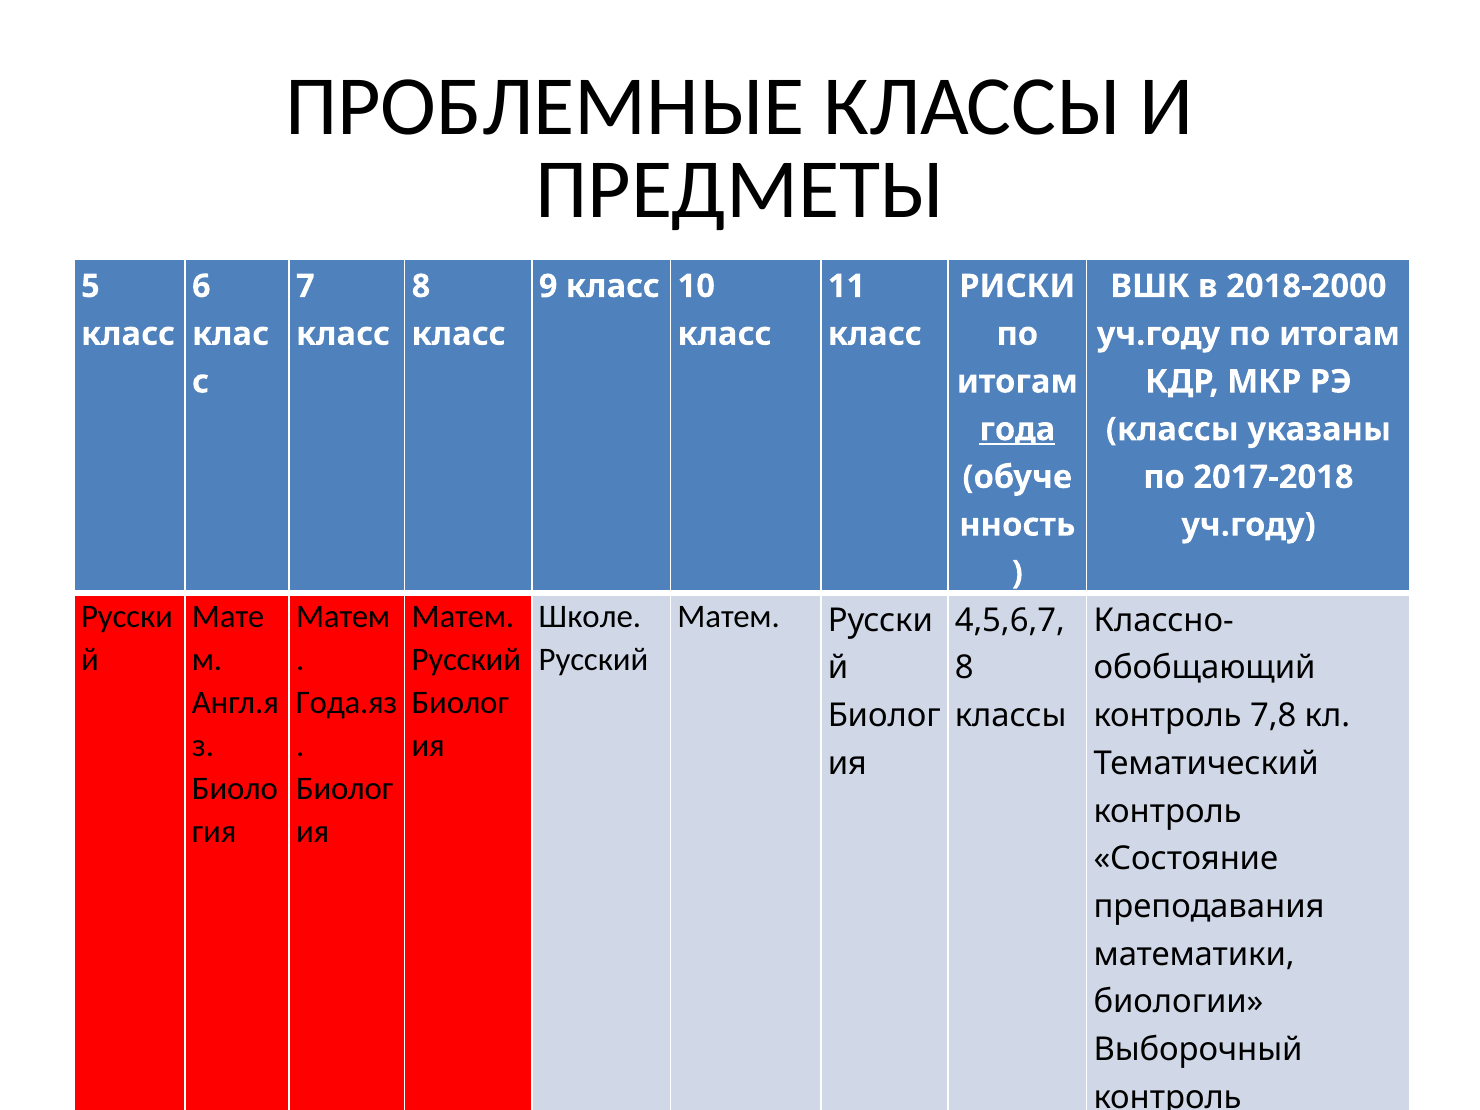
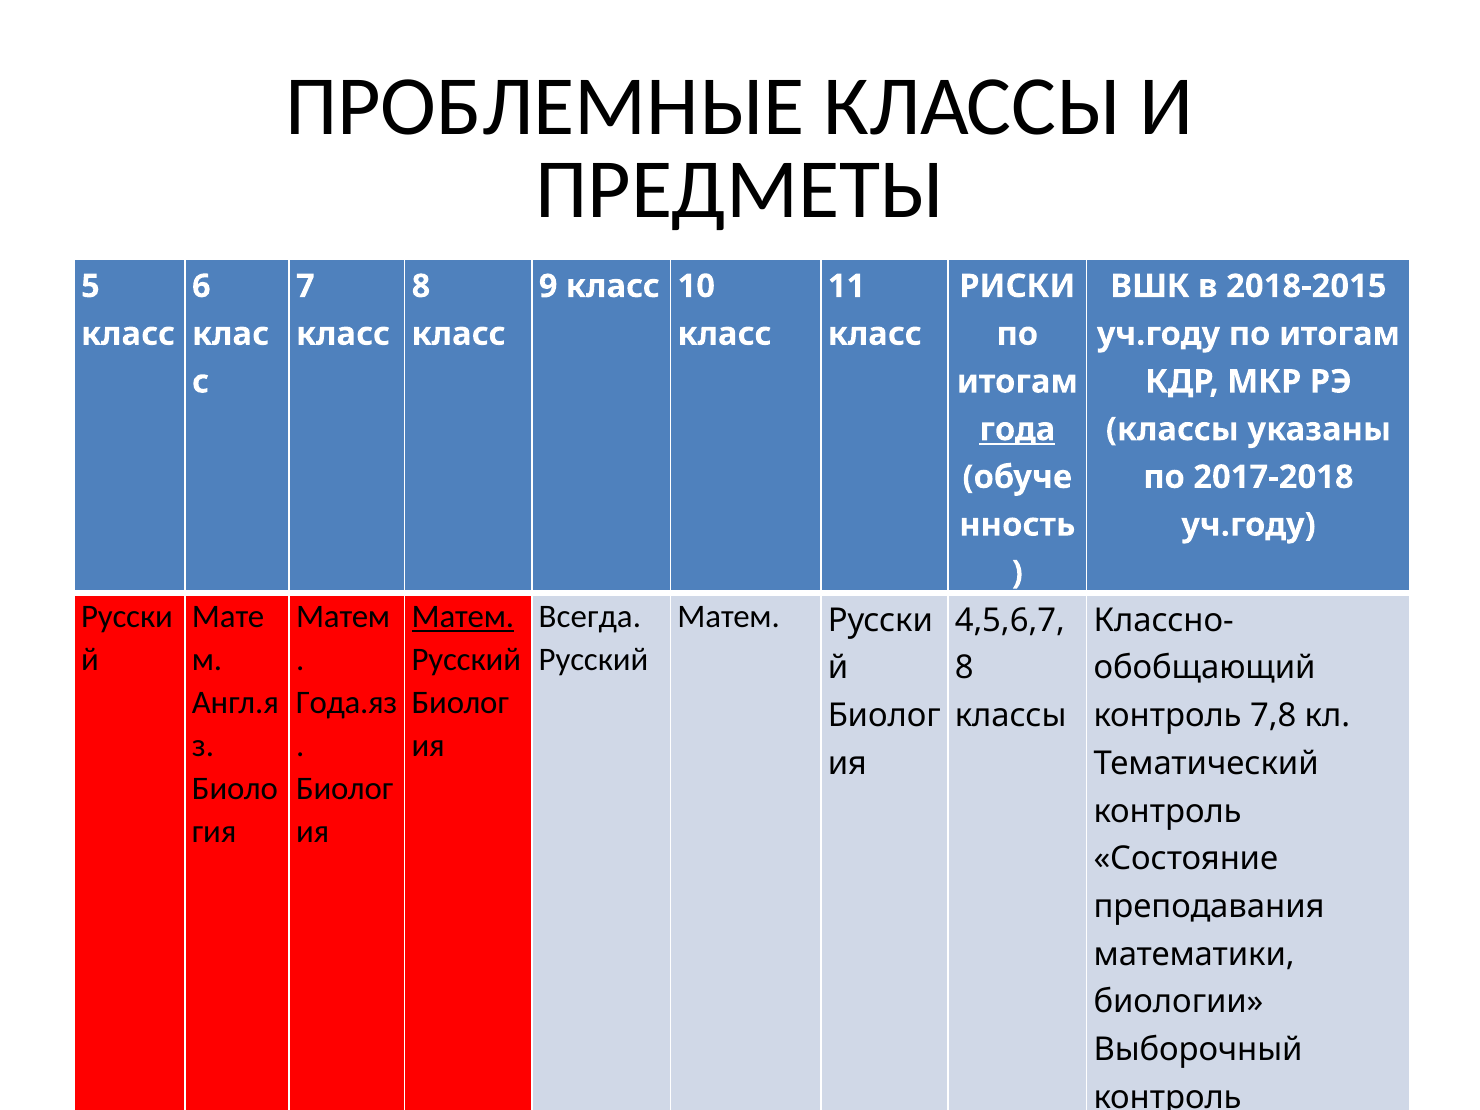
2018-2000: 2018-2000 -> 2018-2015
Матем at (463, 616) underline: none -> present
Школе: Школе -> Всегда
